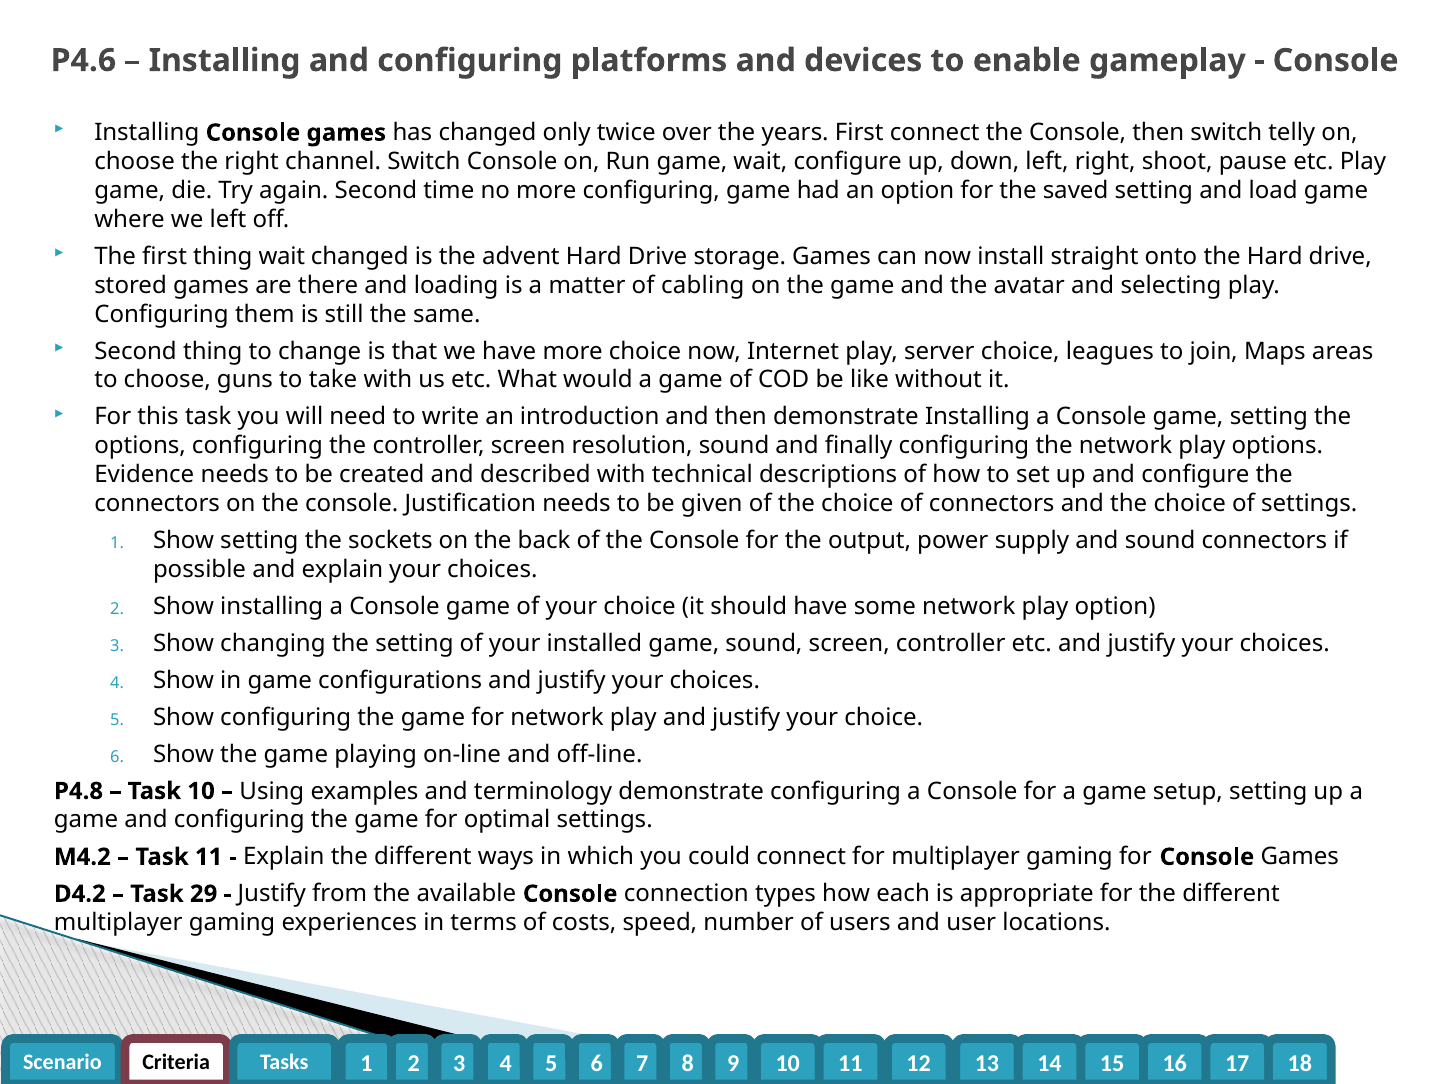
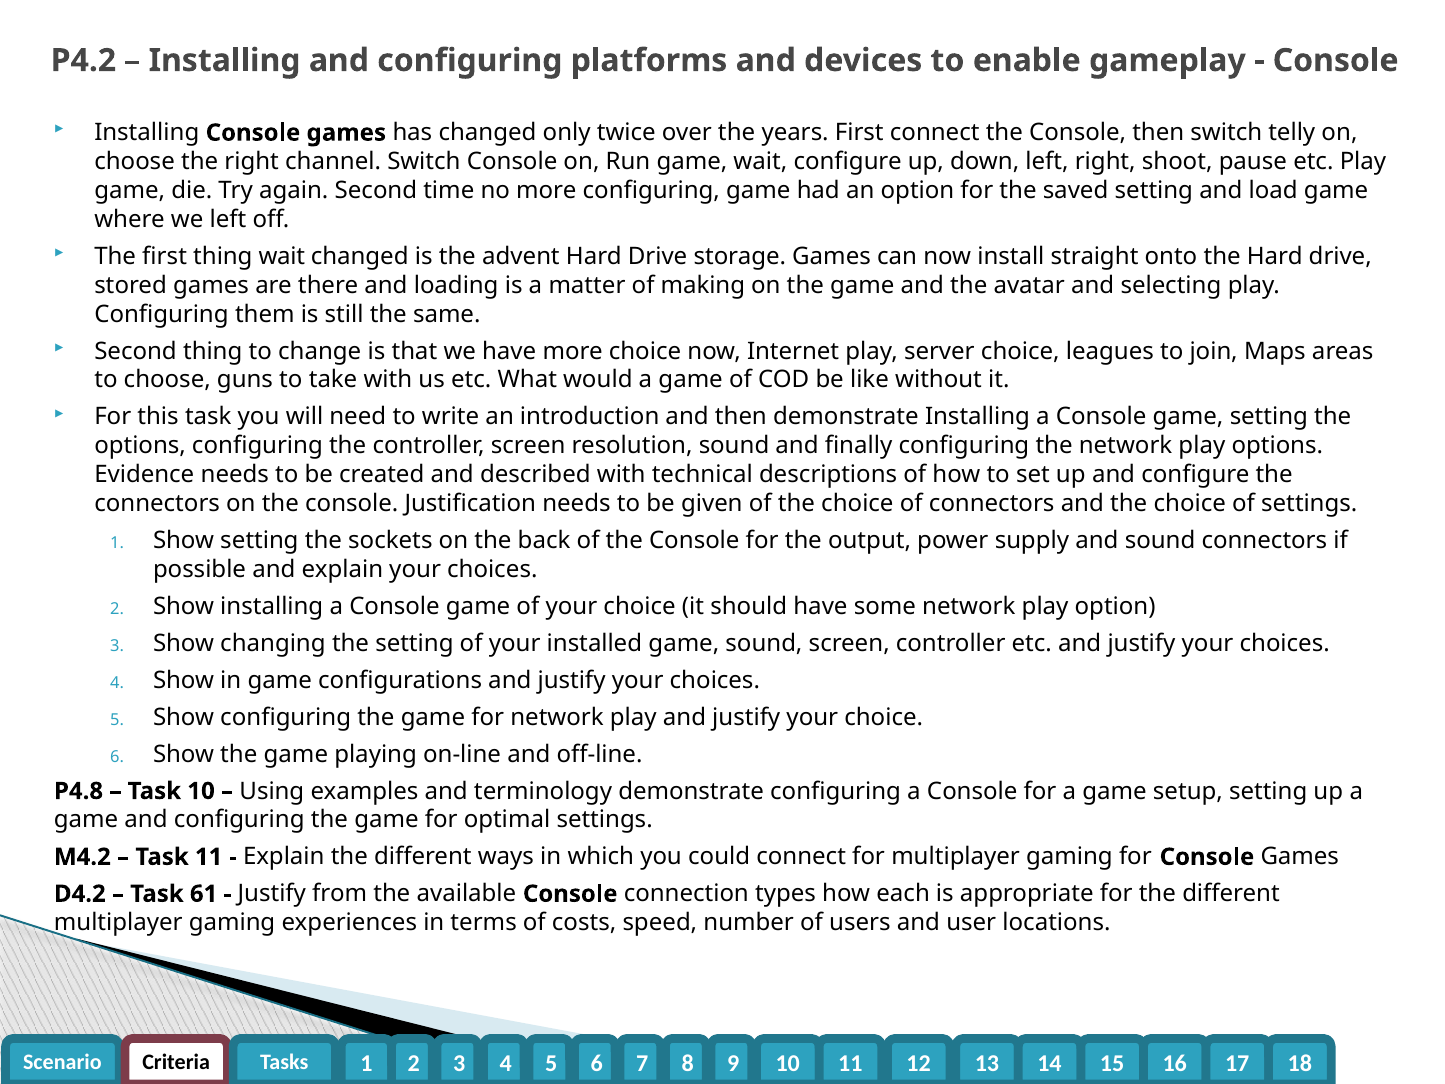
P4.6: P4.6 -> P4.2
cabling: cabling -> making
29: 29 -> 61
